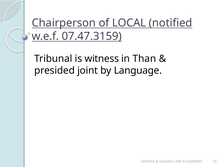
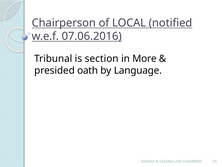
07.47.3159: 07.47.3159 -> 07.06.2016
witness: witness -> section
Than: Than -> More
joint: joint -> oath
